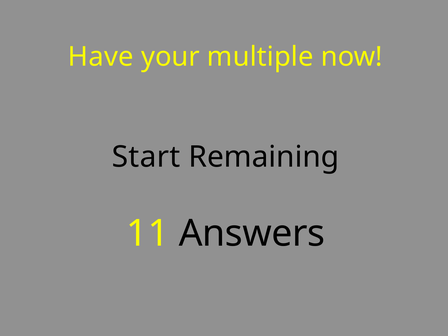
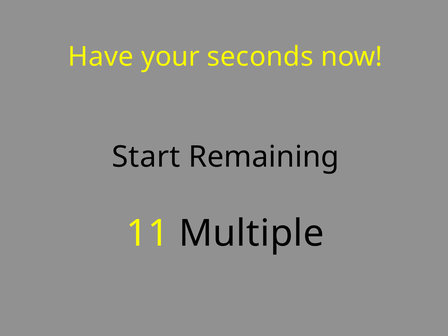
multiple: multiple -> seconds
Answers: Answers -> Multiple
